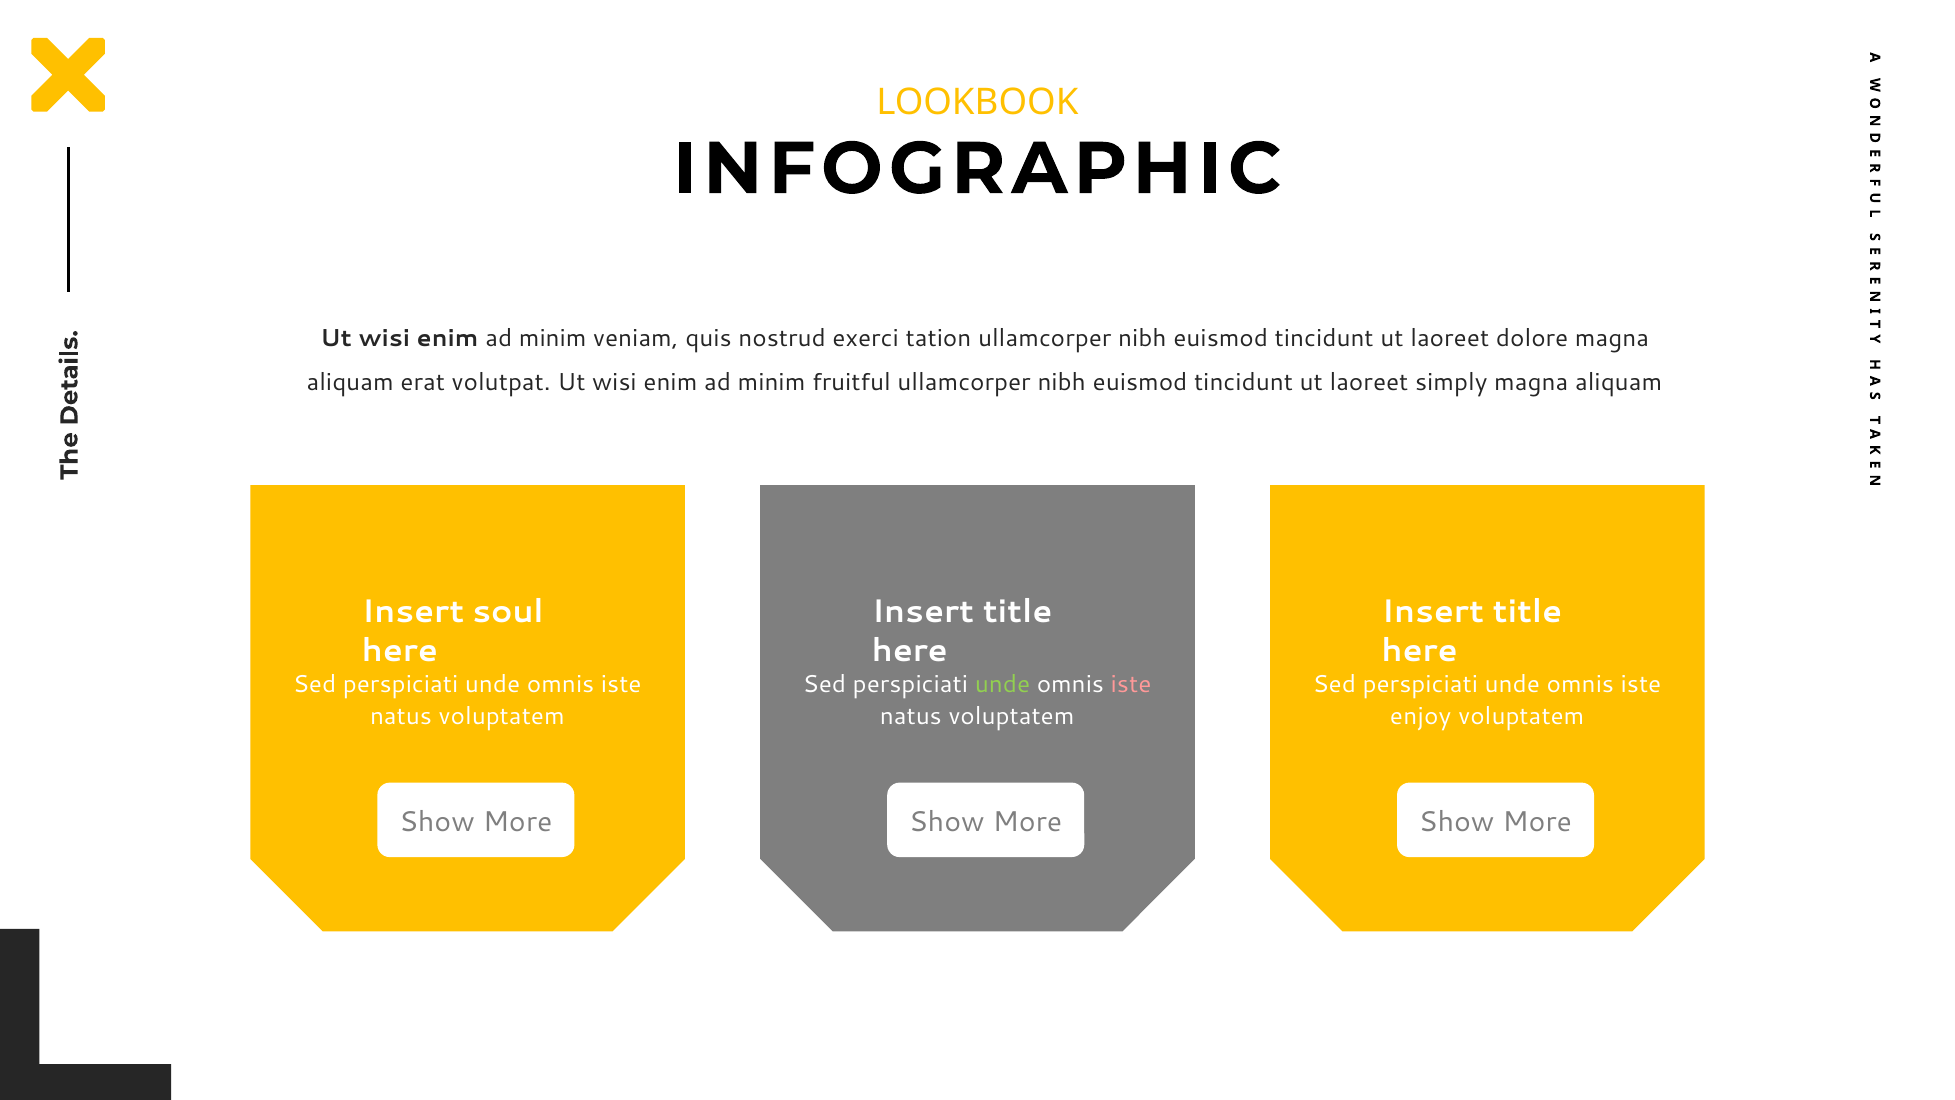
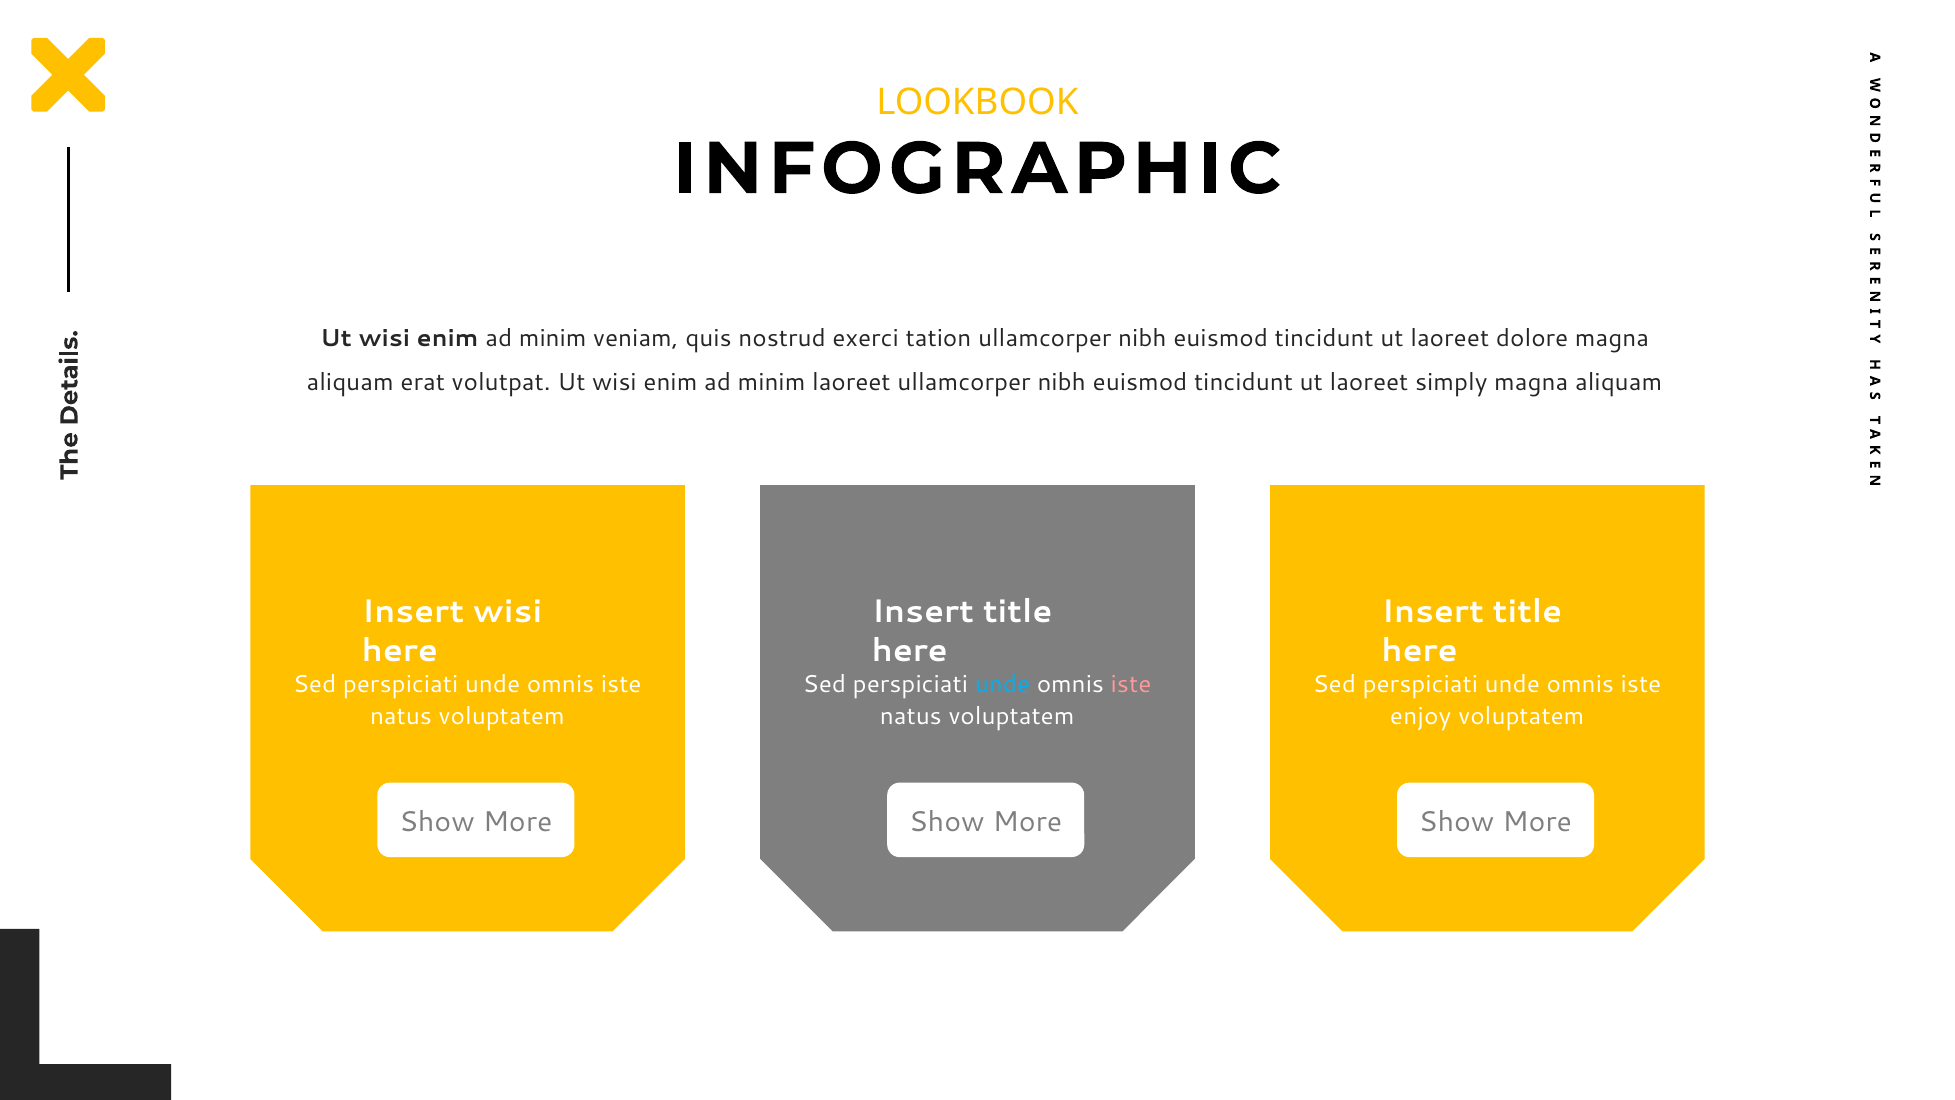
minim fruitful: fruitful -> laoreet
Insert soul: soul -> wisi
unde at (1002, 684) colour: light green -> light blue
